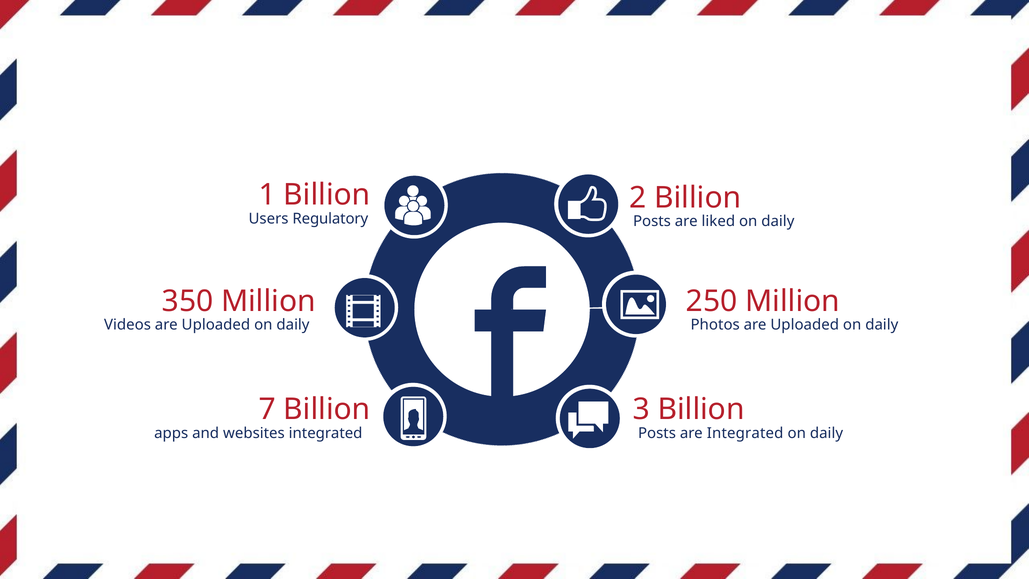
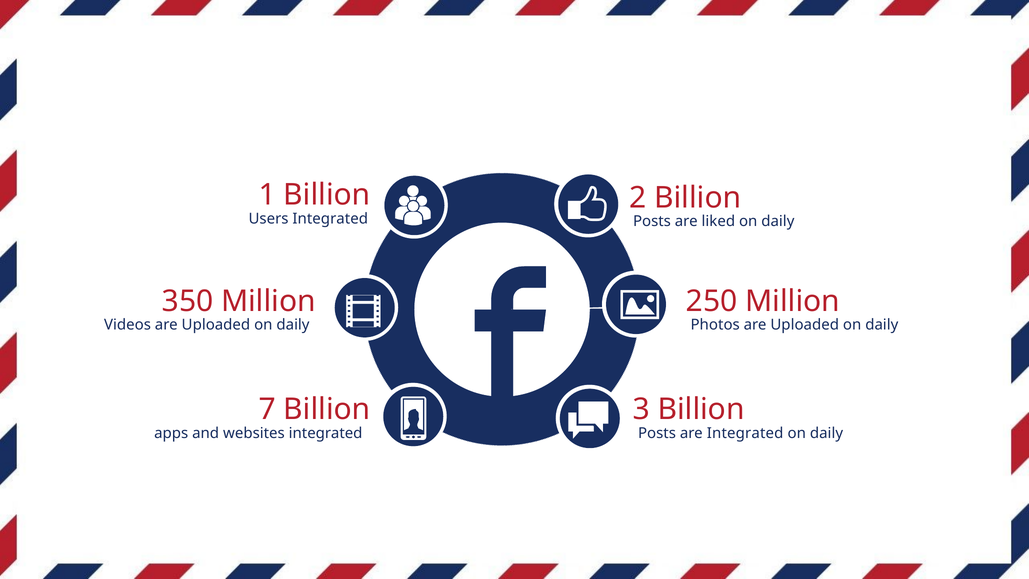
Users Regulatory: Regulatory -> Integrated
